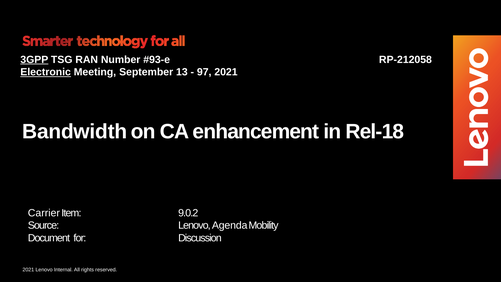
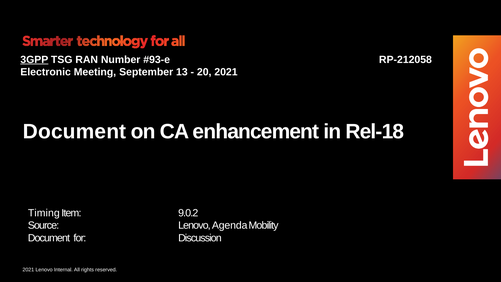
Electronic underline: present -> none
97: 97 -> 20
Bandwidth at (75, 132): Bandwidth -> Document
Carrier: Carrier -> Timing
